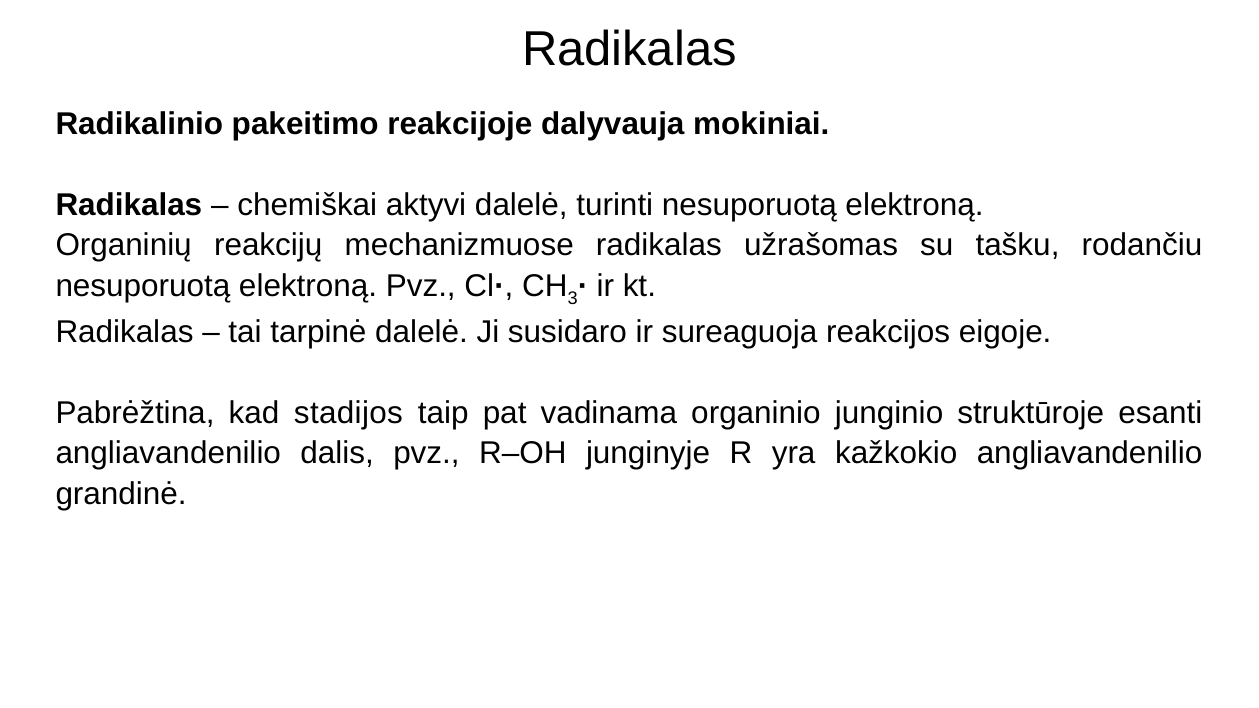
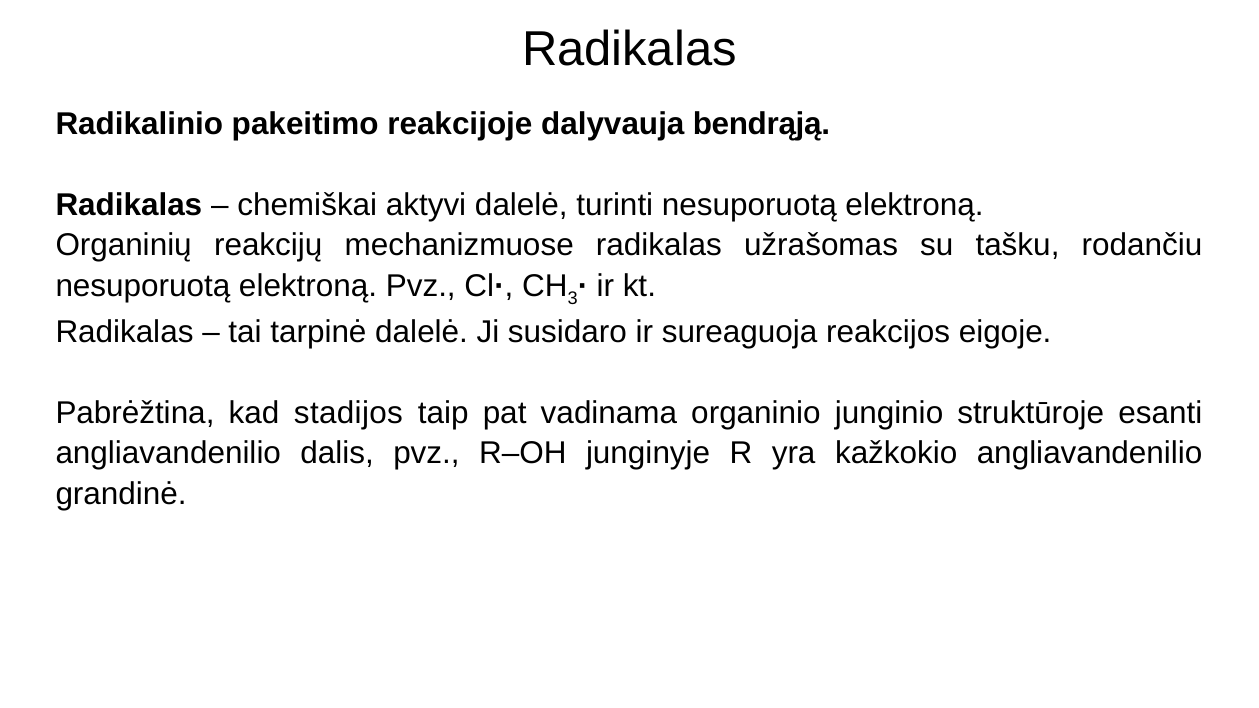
mokiniai: mokiniai -> bendrąją
